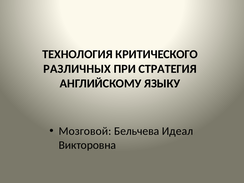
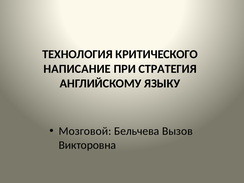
РАЗЛИЧНЫХ: РАЗЛИЧНЫХ -> НАПИСАНИЕ
Идеал: Идеал -> Вызов
